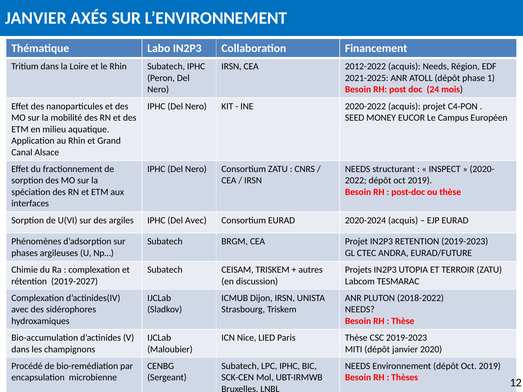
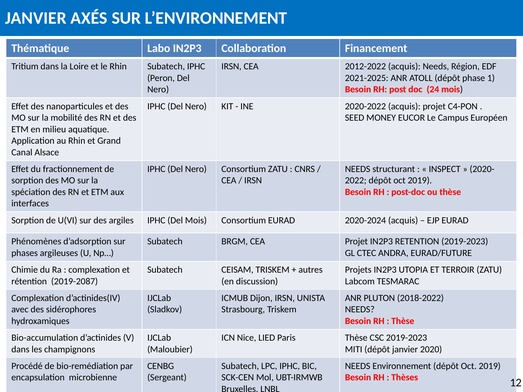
Del Avec: Avec -> Mois
2019-2027: 2019-2027 -> 2019-2087
